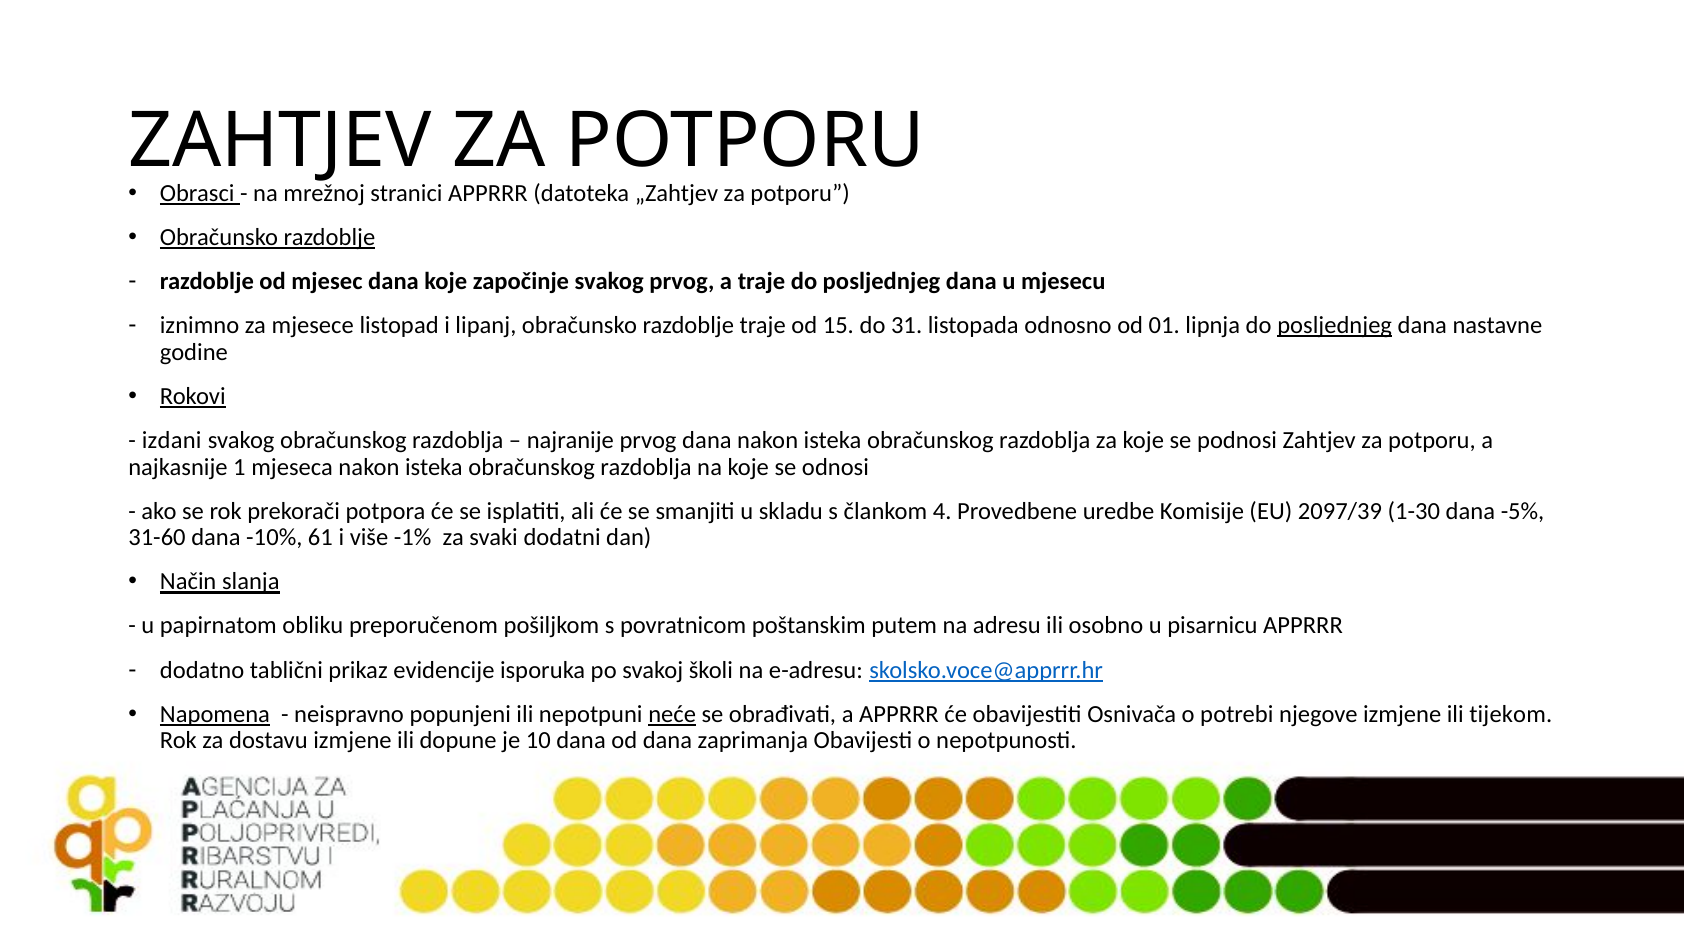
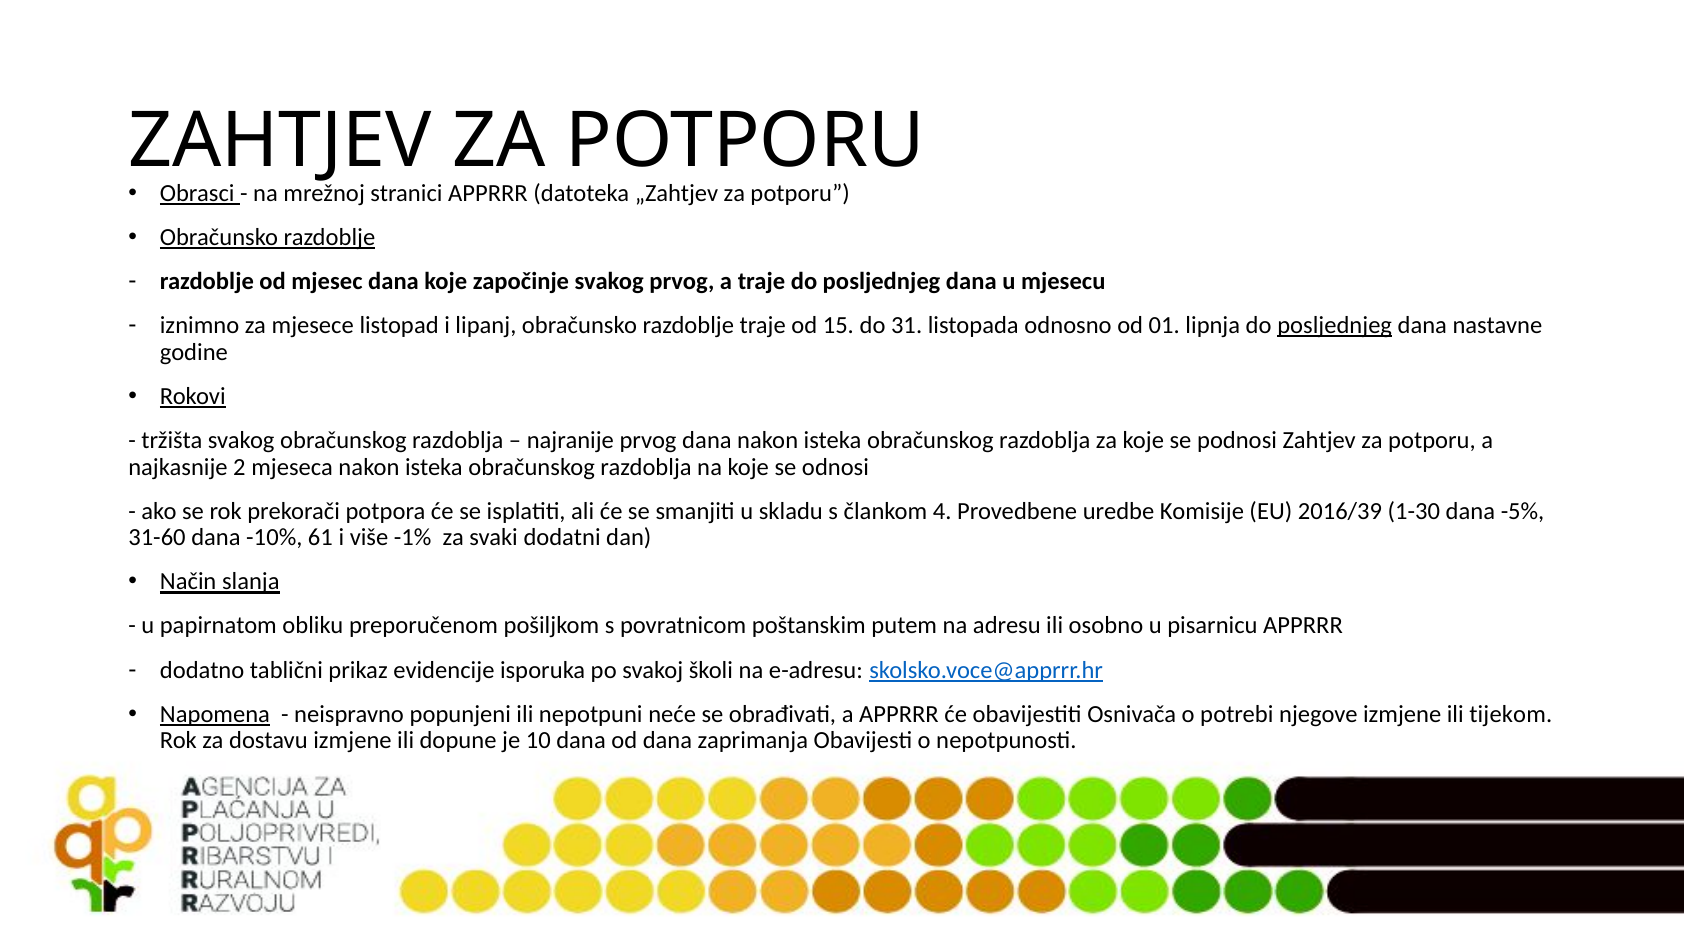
izdani: izdani -> tržišta
1: 1 -> 2
2097/39: 2097/39 -> 2016/39
neće underline: present -> none
